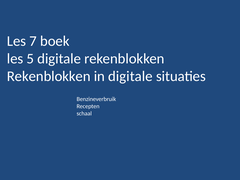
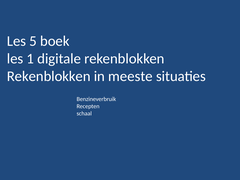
7: 7 -> 5
5: 5 -> 1
in digitale: digitale -> meeste
